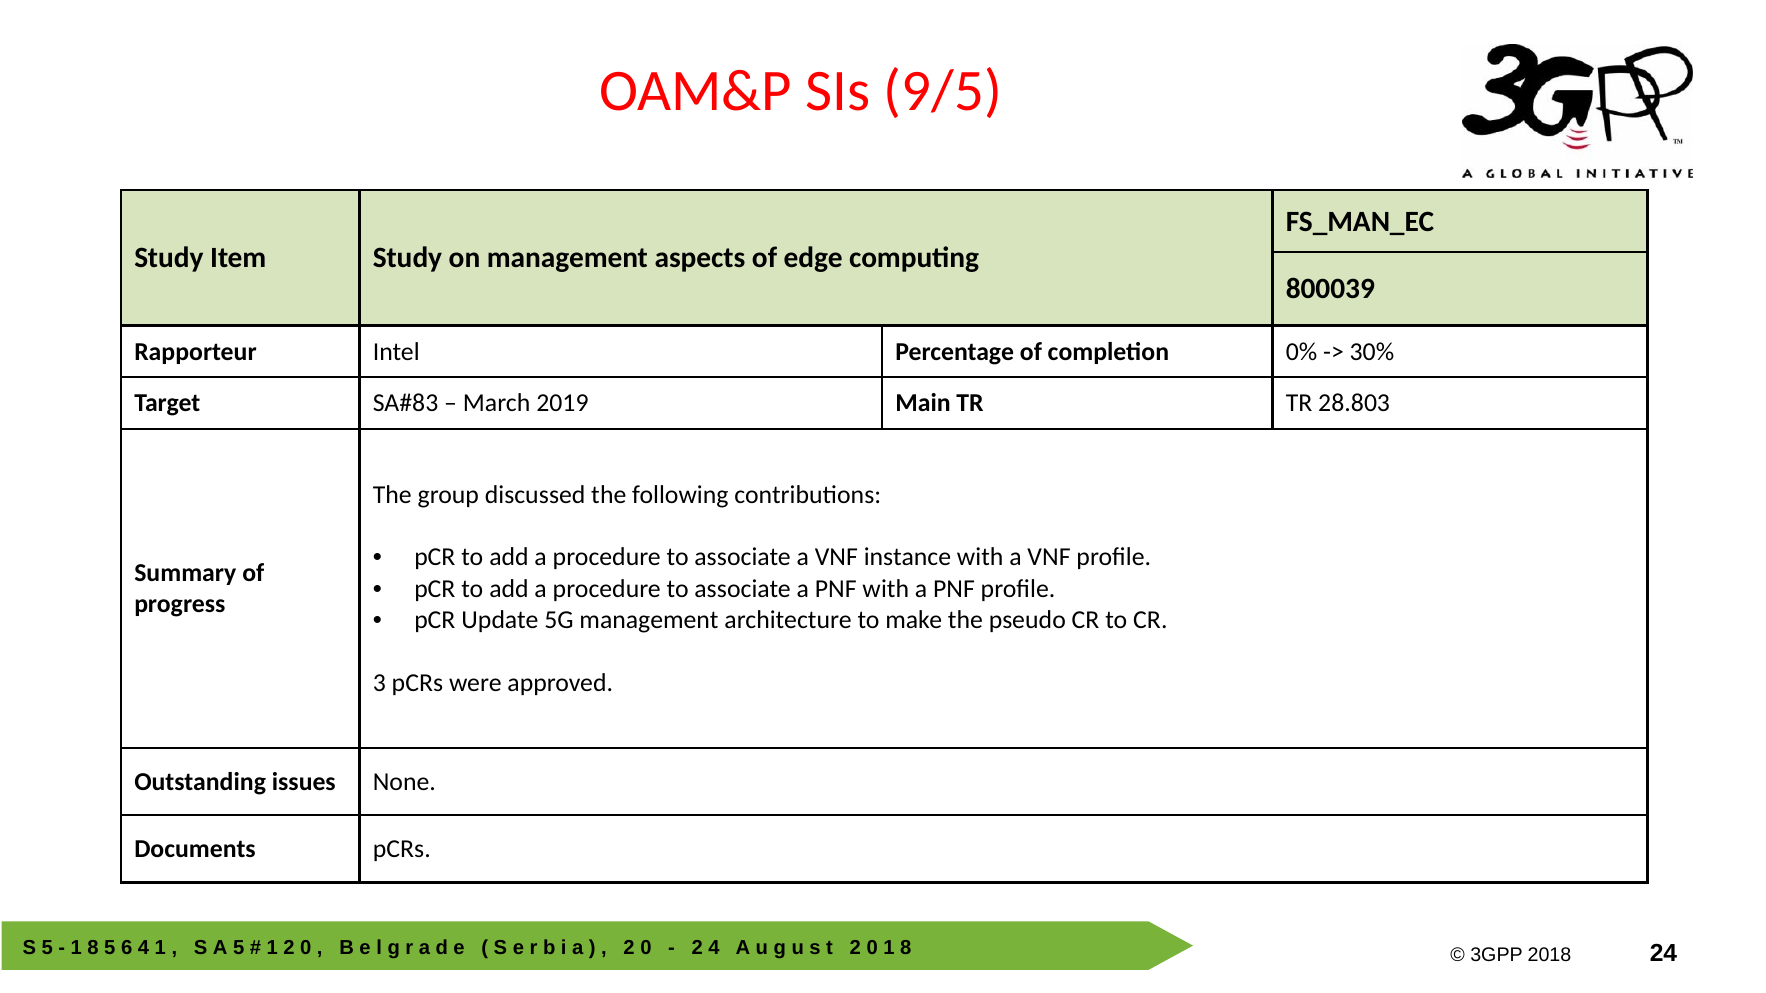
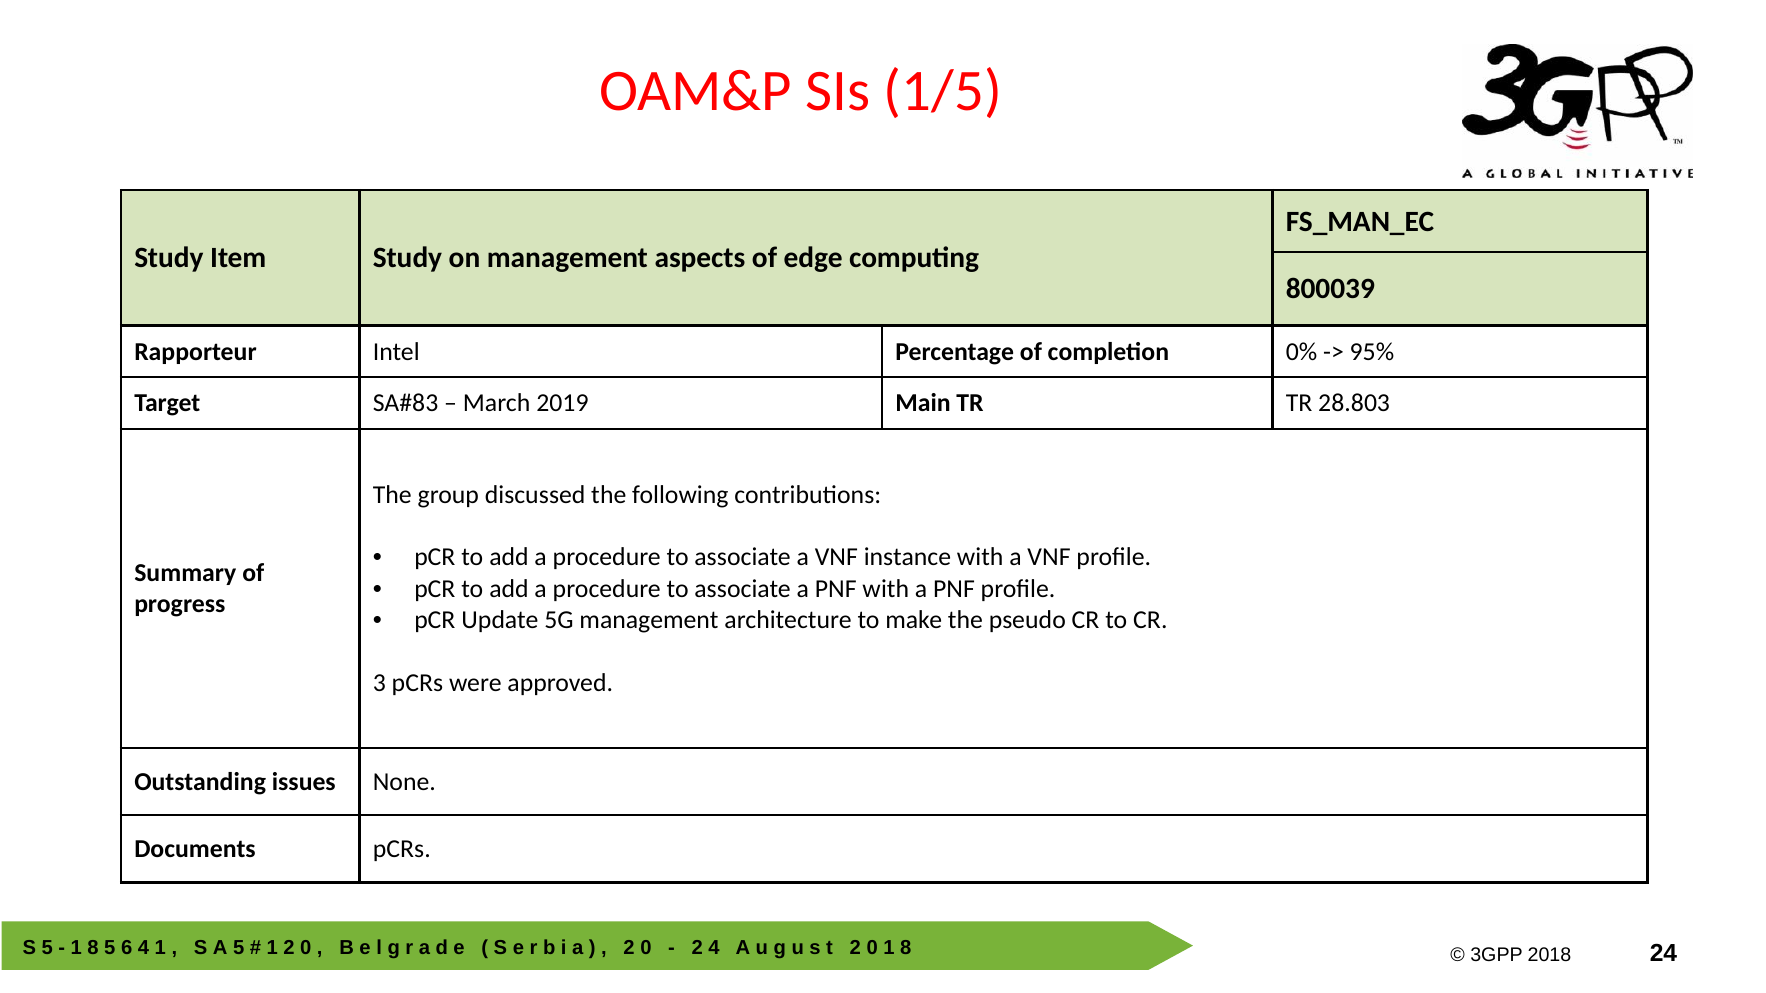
9/5: 9/5 -> 1/5
30%: 30% -> 95%
